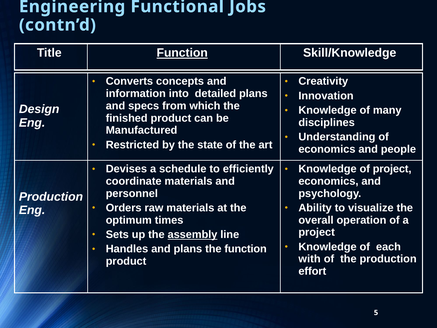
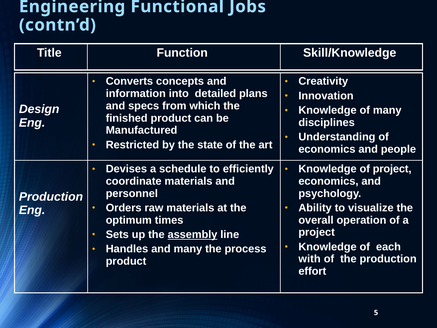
Function at (182, 53) underline: present -> none
and plans: plans -> many
the function: function -> process
